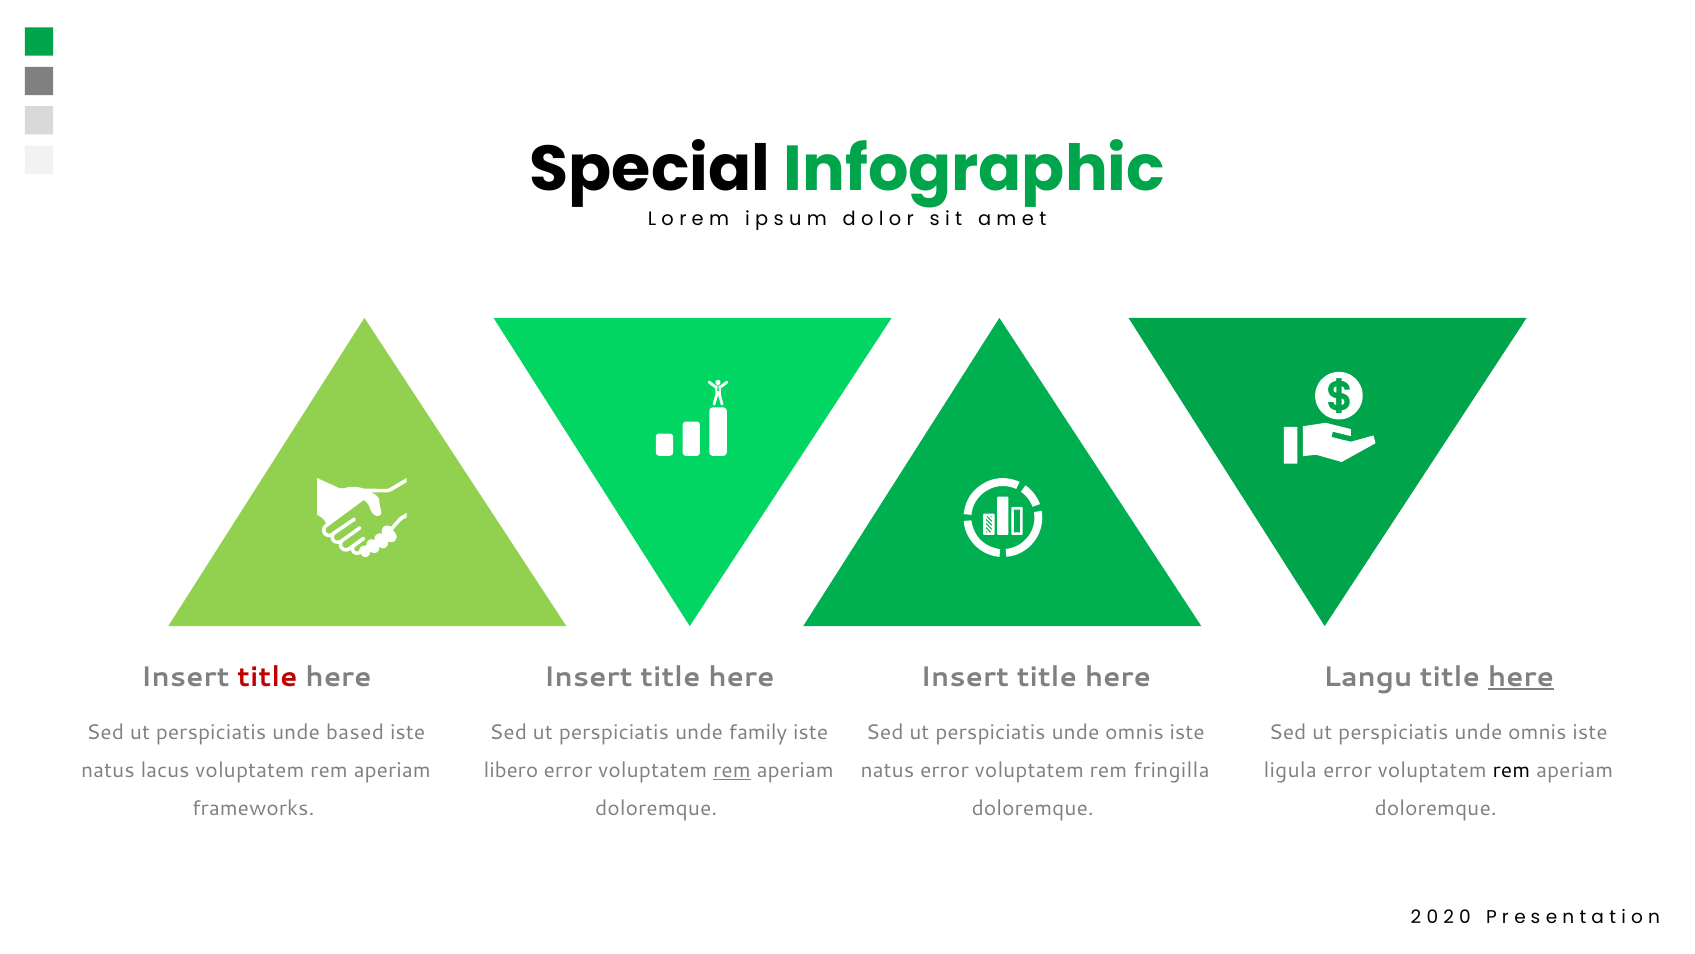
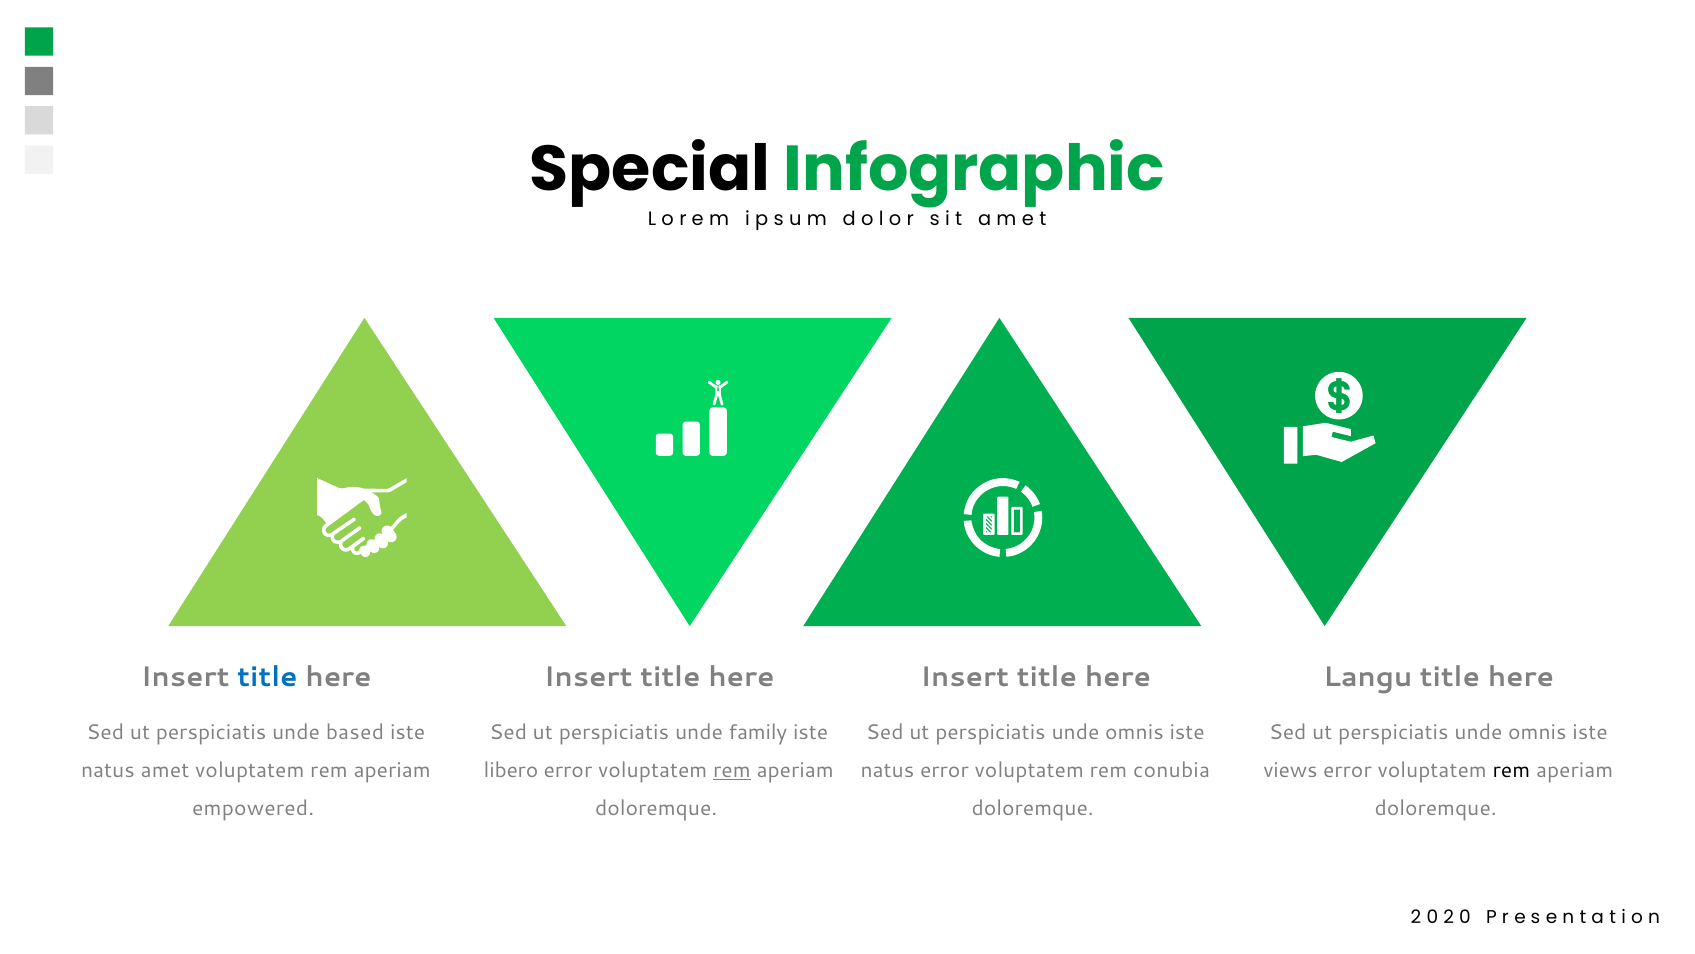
title at (267, 677) colour: red -> blue
here at (1521, 677) underline: present -> none
lacus: lacus -> amet
fringilla: fringilla -> conubia
ligula: ligula -> views
frameworks: frameworks -> empowered
